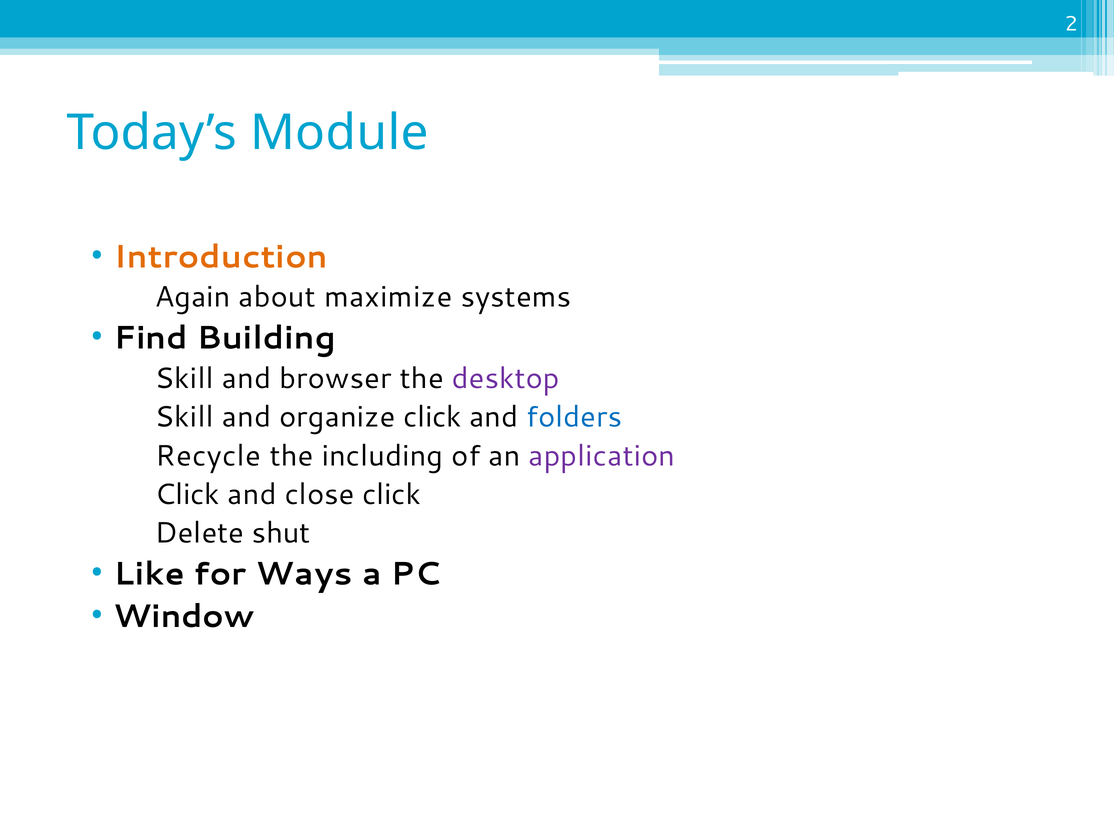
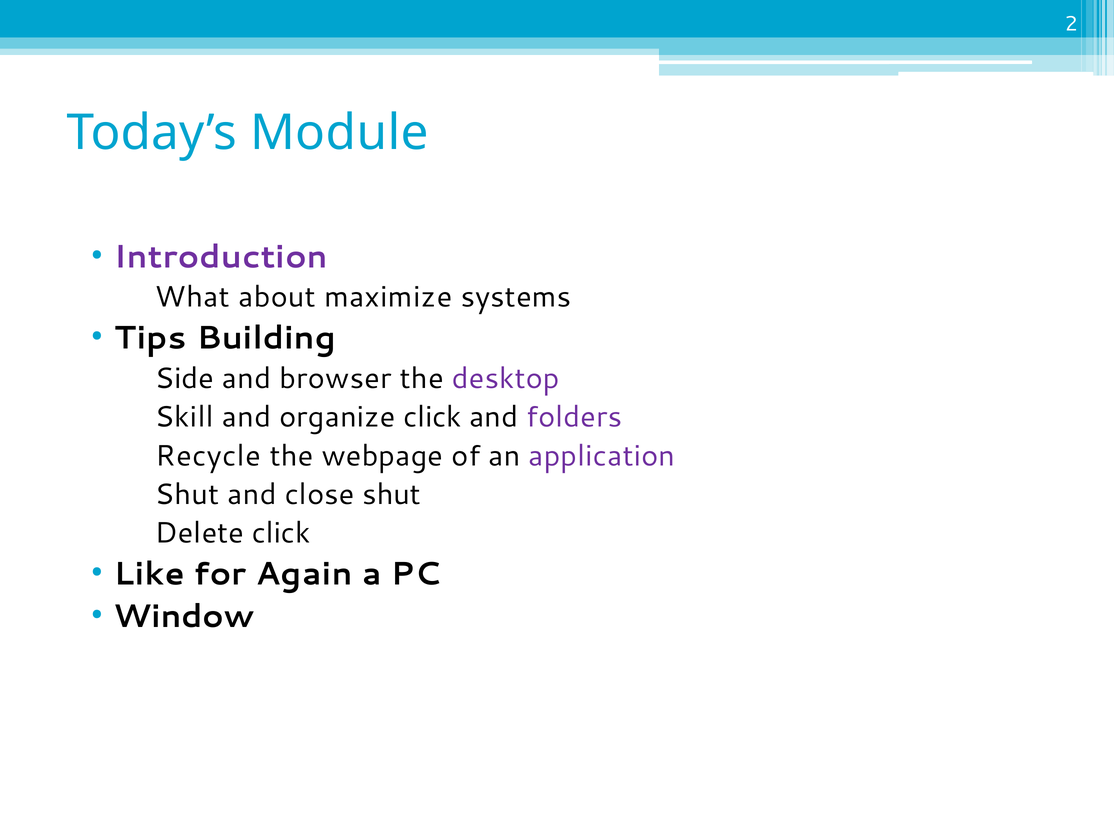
Introduction colour: orange -> purple
Again: Again -> What
Find: Find -> Tips
Skill at (184, 378): Skill -> Side
folders colour: blue -> purple
including: including -> webpage
Click at (187, 494): Click -> Shut
close click: click -> shut
Delete shut: shut -> click
Ways: Ways -> Again
